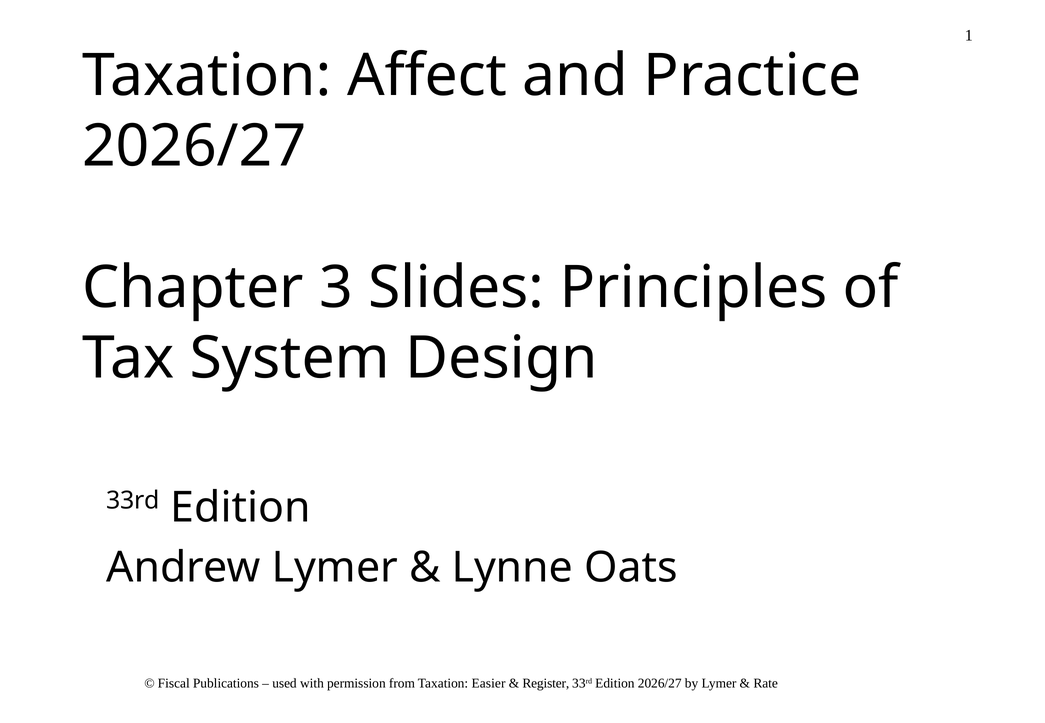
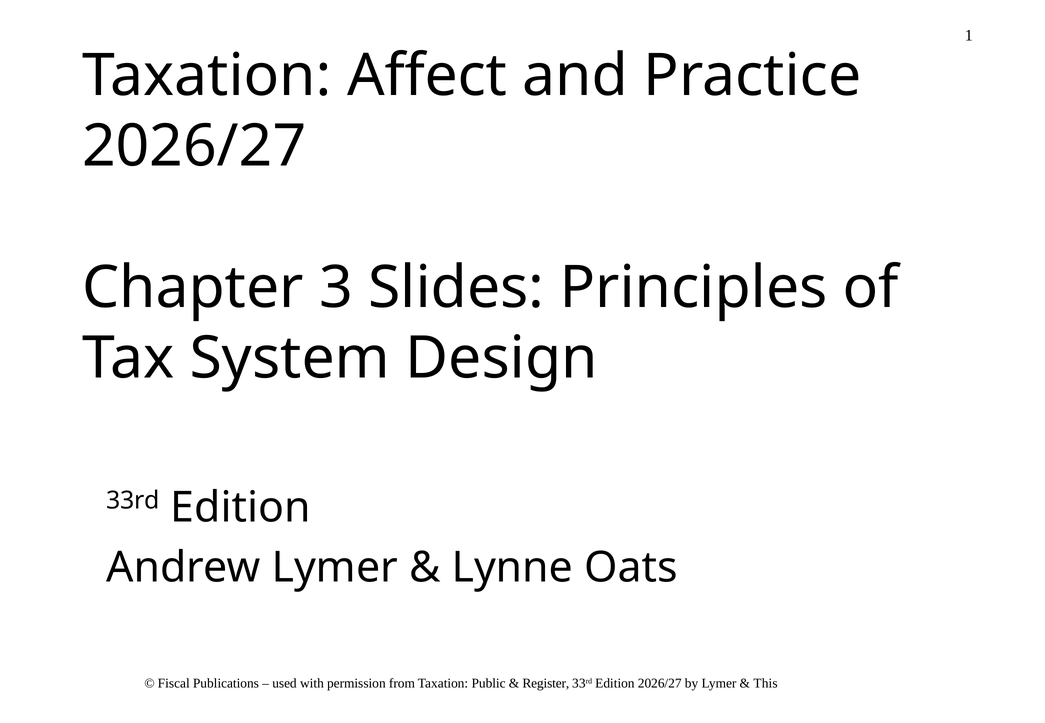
Easier: Easier -> Public
Rate: Rate -> This
